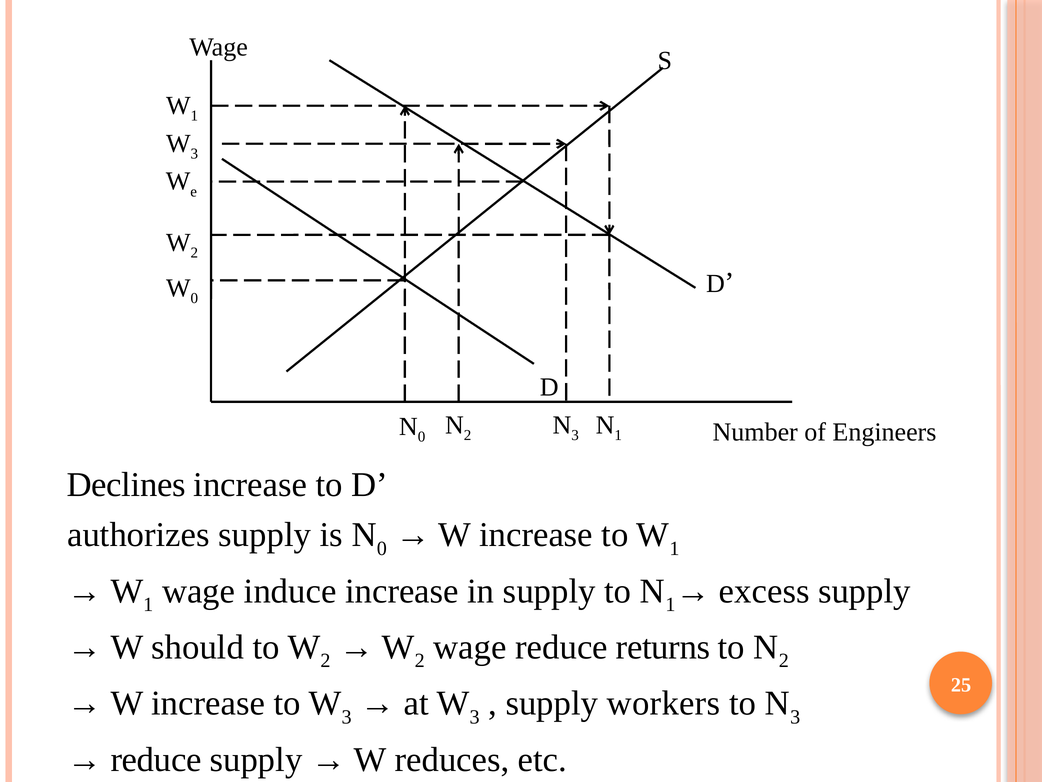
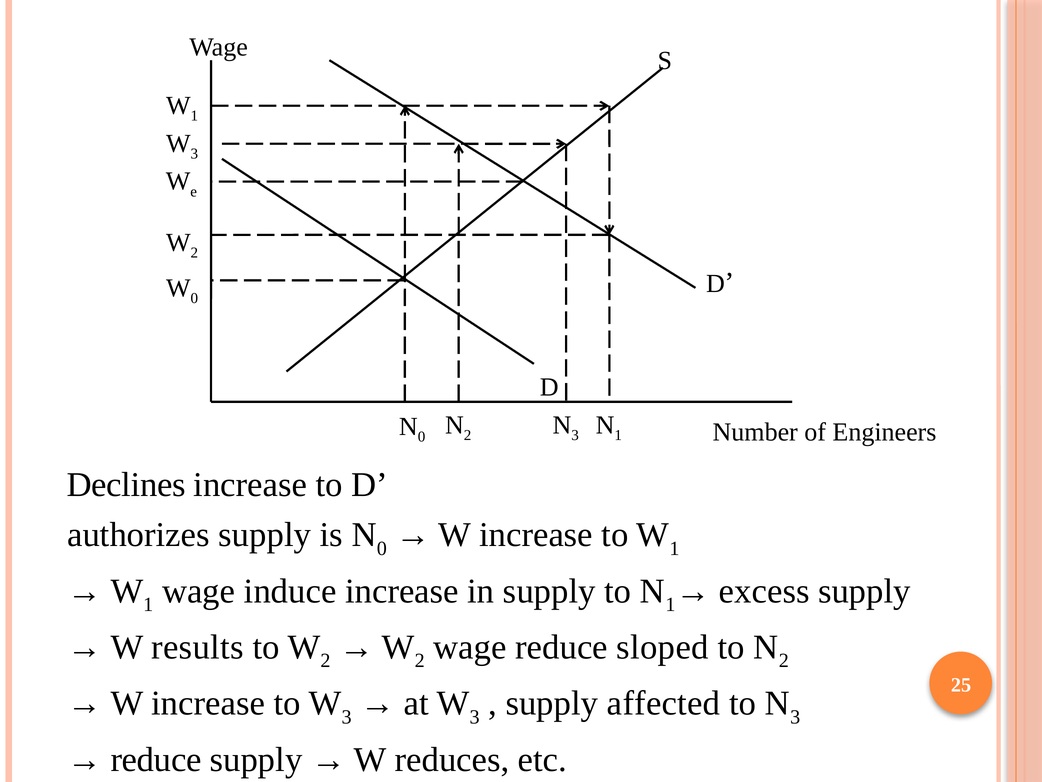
should: should -> results
returns: returns -> sloped
workers: workers -> affected
